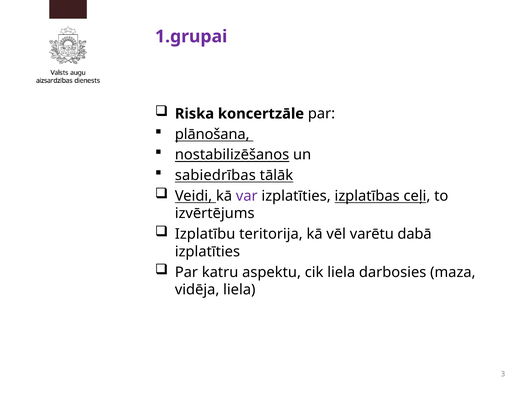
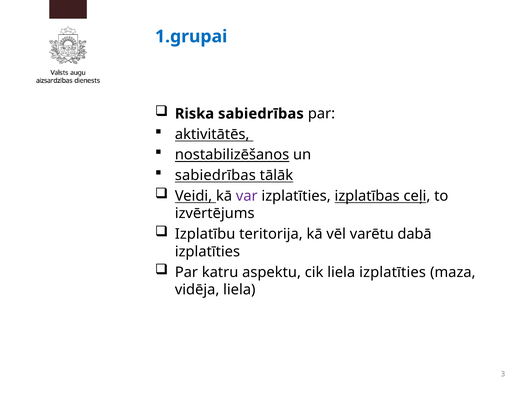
1.grupai colour: purple -> blue
Riska koncertzāle: koncertzāle -> sabiedrības
plānošana: plānošana -> aktivitātēs
liela darbosies: darbosies -> izplatīties
